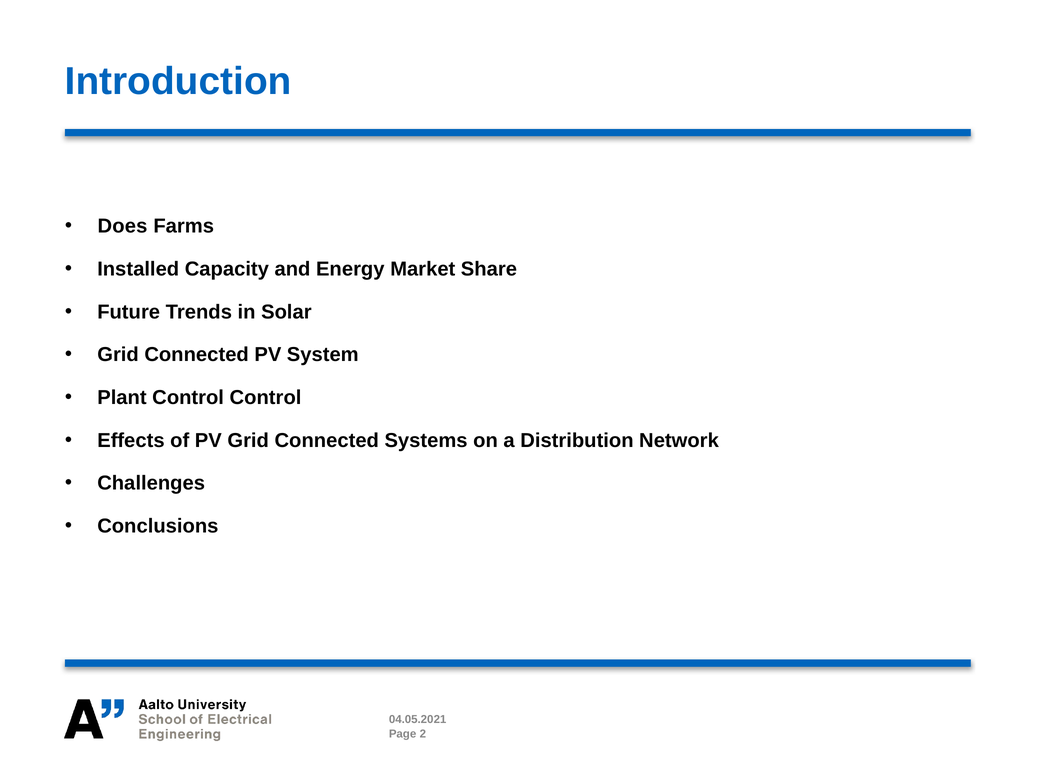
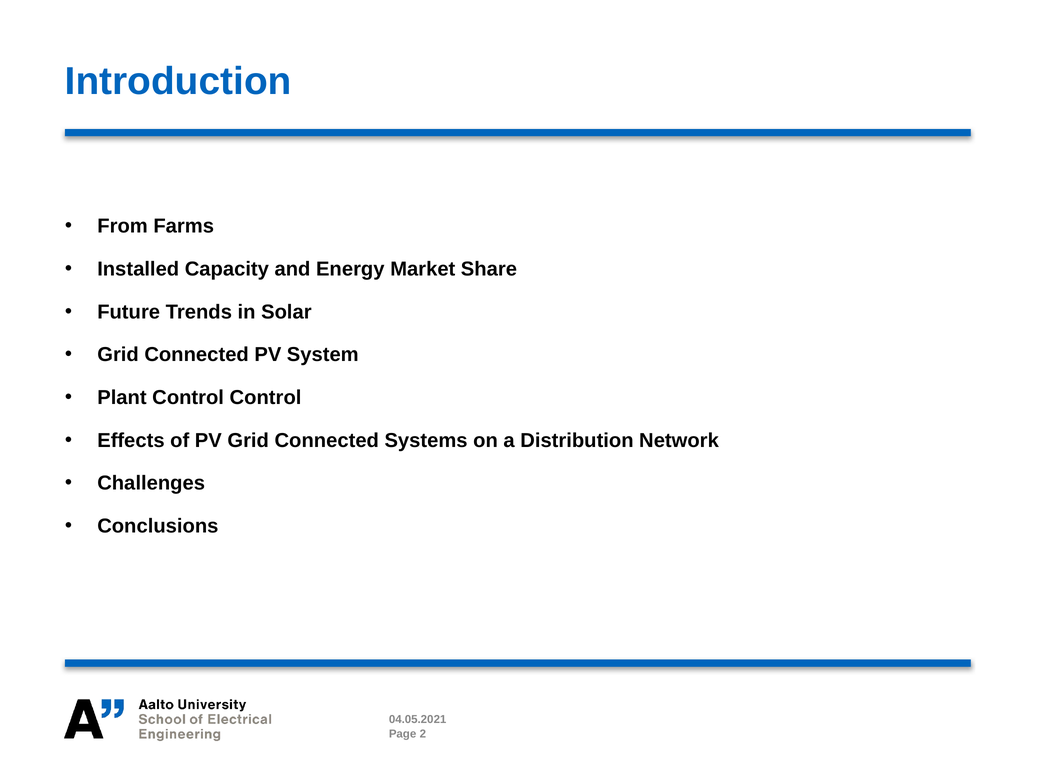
Does: Does -> From
